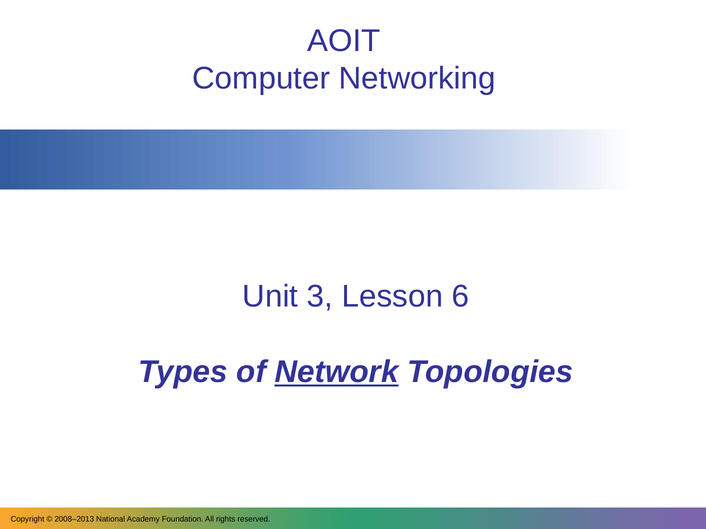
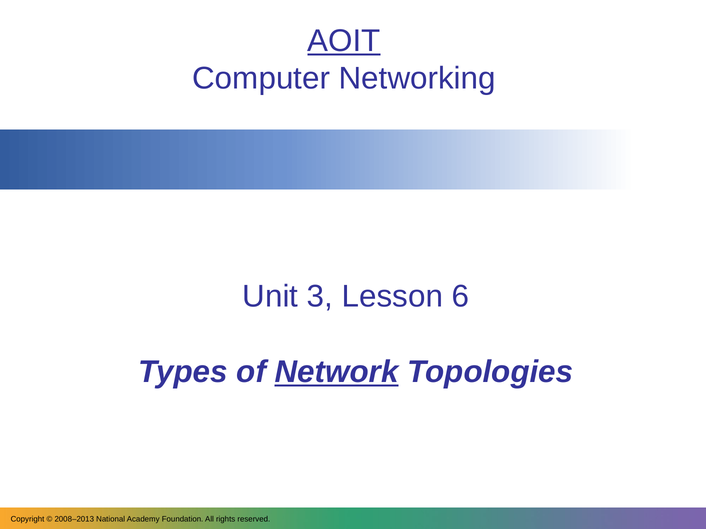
AOIT underline: none -> present
